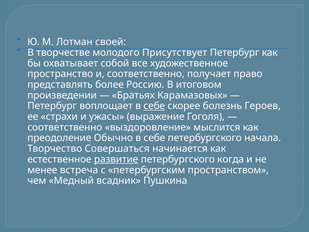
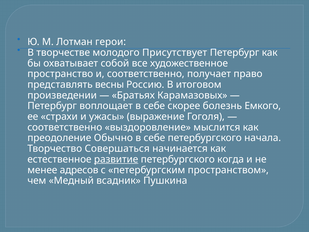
своей: своей -> герои
более: более -> весны
себе at (154, 106) underline: present -> none
Героев: Героев -> Емкого
встреча: встреча -> адресов
